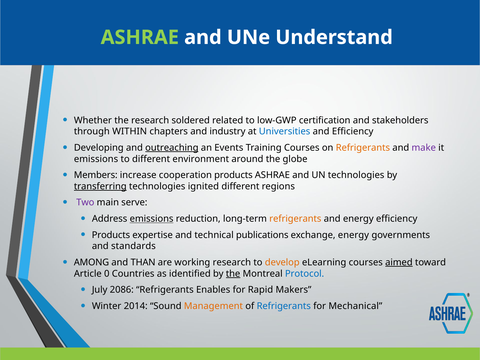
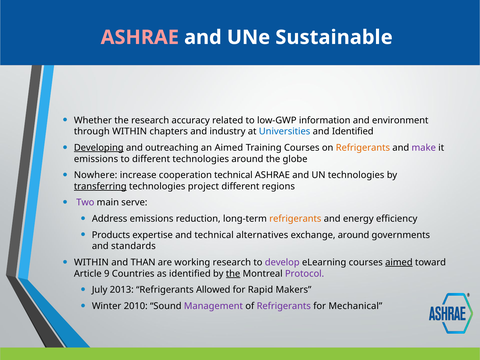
ASHRAE at (140, 37) colour: light green -> pink
Understand: Understand -> Sustainable
soldered: soldered -> accuracy
certification: certification -> information
stakeholders: stakeholders -> environment
and Efficiency: Efficiency -> Identified
Developing underline: none -> present
outreaching underline: present -> none
an Events: Events -> Aimed
different environment: environment -> technologies
Members: Members -> Nowhere
cooperation products: products -> technical
ignited: ignited -> project
emissions at (152, 219) underline: present -> none
publications: publications -> alternatives
exchange energy: energy -> around
AMONG at (91, 262): AMONG -> WITHIN
develop colour: orange -> purple
0: 0 -> 9
Protocol colour: blue -> purple
2086: 2086 -> 2013
Enables: Enables -> Allowed
2014: 2014 -> 2010
Management colour: orange -> purple
Refrigerants at (284, 306) colour: blue -> purple
